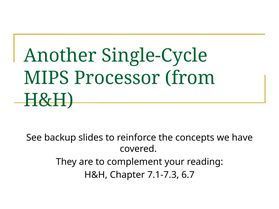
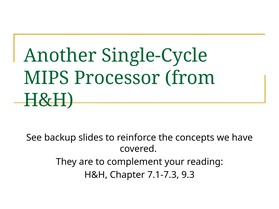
6.7: 6.7 -> 9.3
